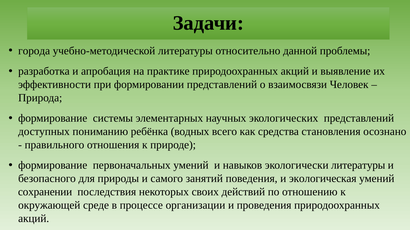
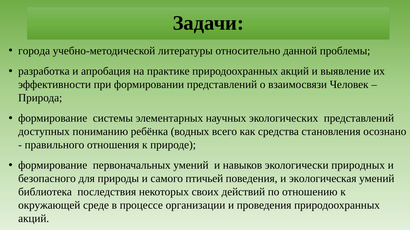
экологически литературы: литературы -> природных
занятий: занятий -> птичьей
сохранении: сохранении -> библиотека
